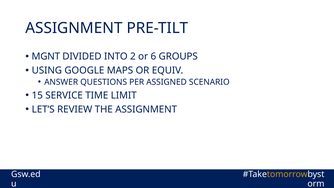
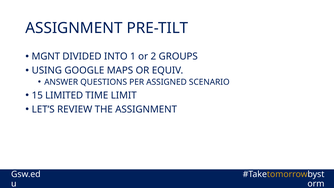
2: 2 -> 1
6: 6 -> 2
SERVICE: SERVICE -> LIMITED
